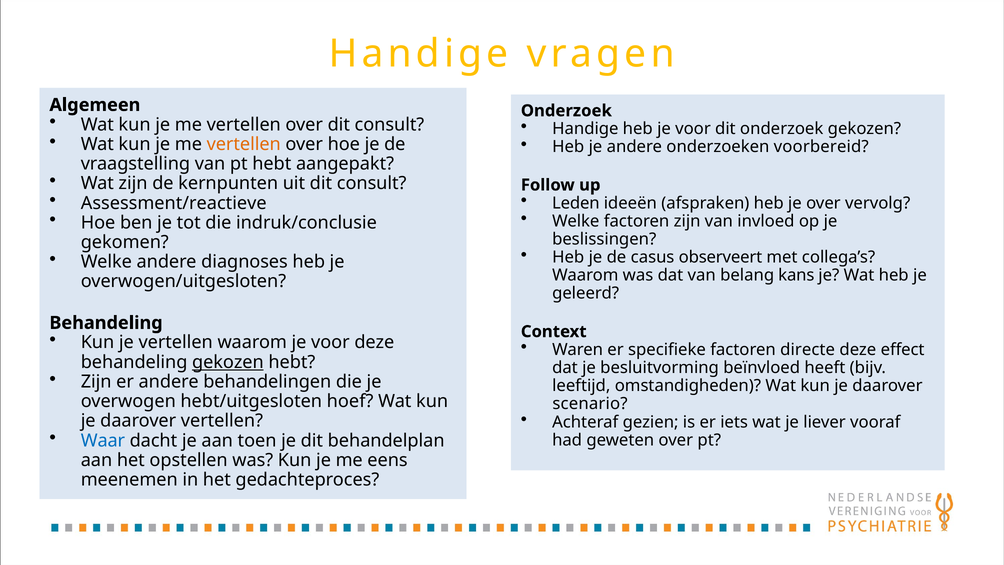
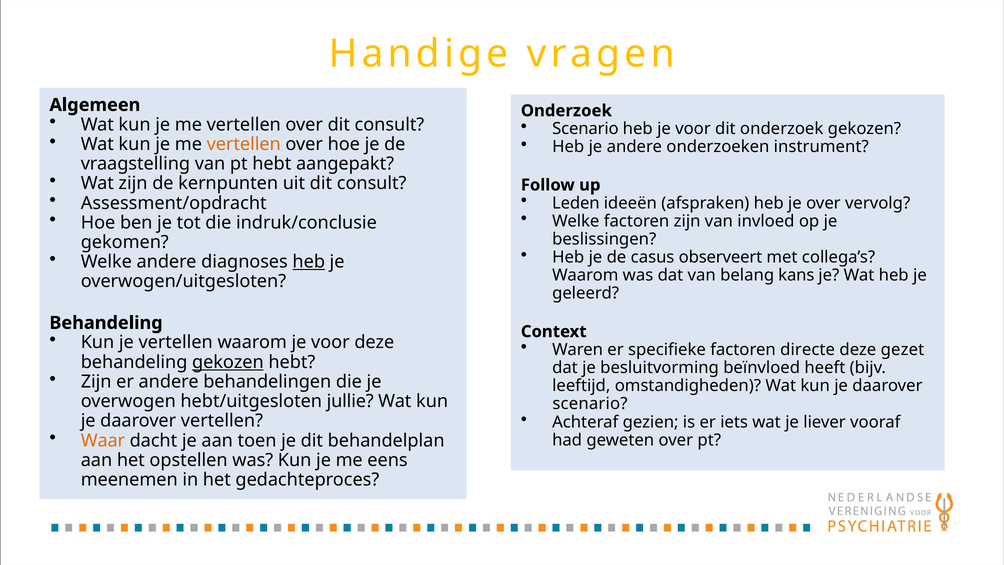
Handige at (585, 129): Handige -> Scenario
voorbereid: voorbereid -> instrument
Assessment/reactieve: Assessment/reactieve -> Assessment/opdracht
heb at (309, 262) underline: none -> present
effect: effect -> gezet
hoef: hoef -> jullie
Waar colour: blue -> orange
